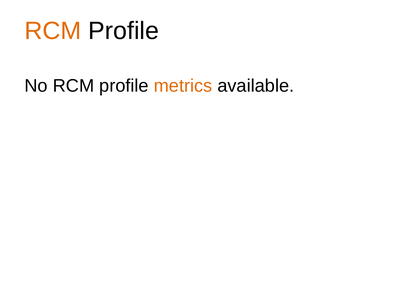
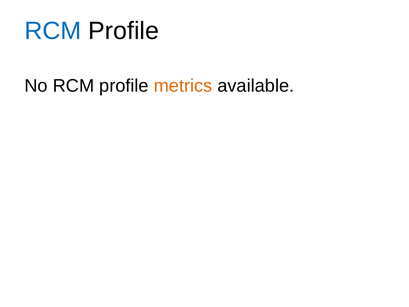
RCM at (53, 31) colour: orange -> blue
